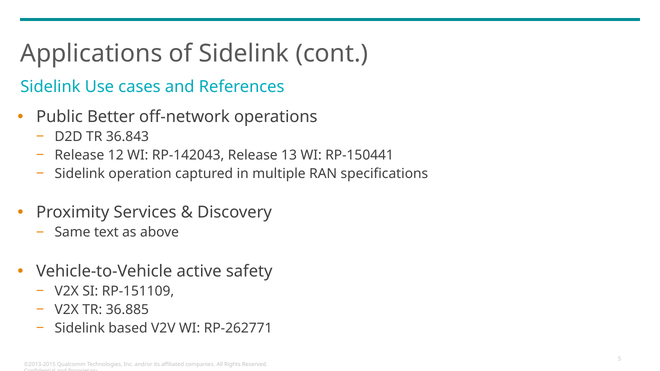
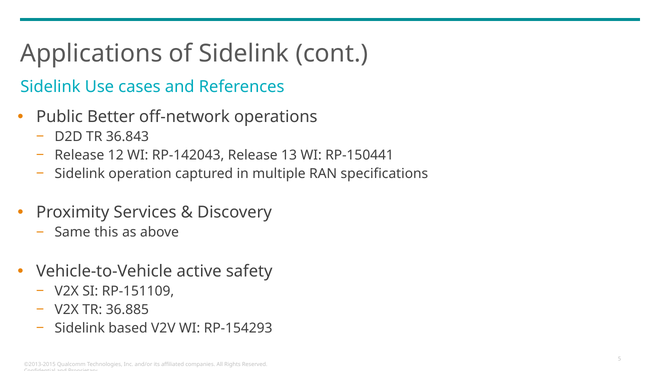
text: text -> this
RP-262771: RP-262771 -> RP-154293
